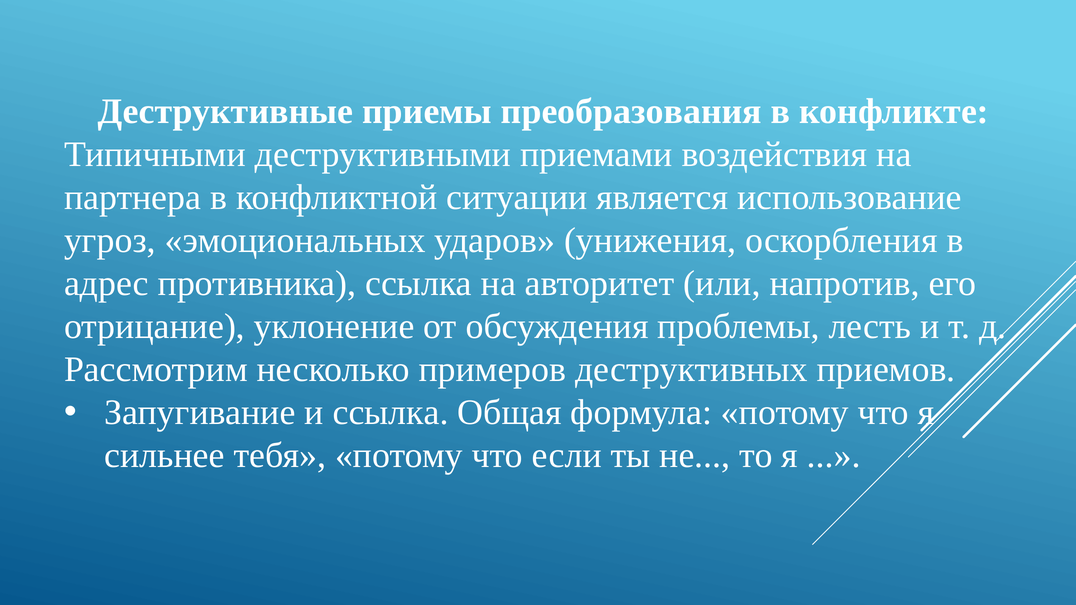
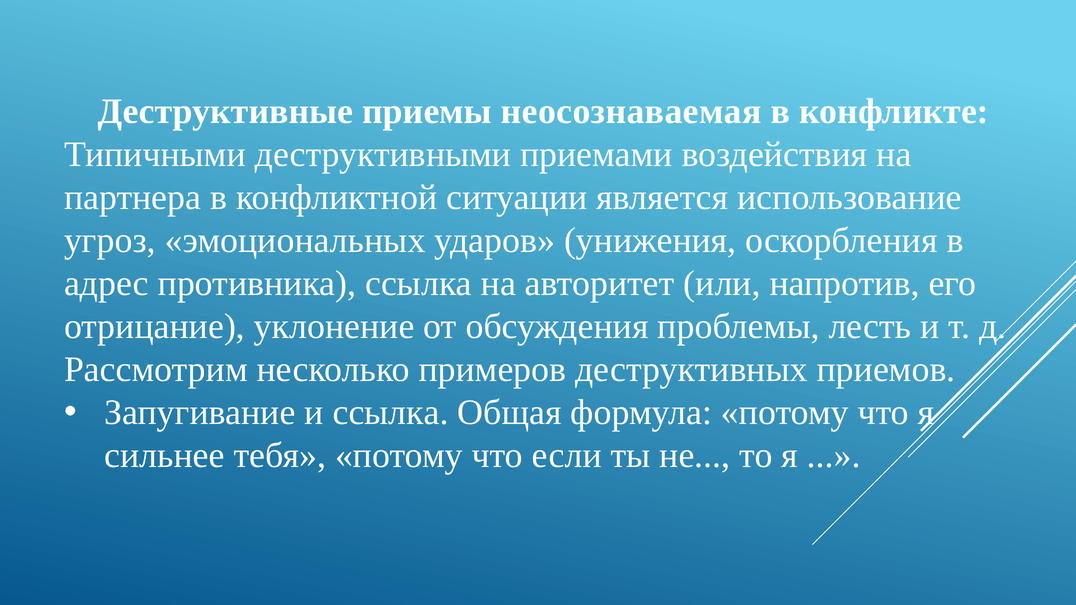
преобразования: преобразования -> неосознаваемая
